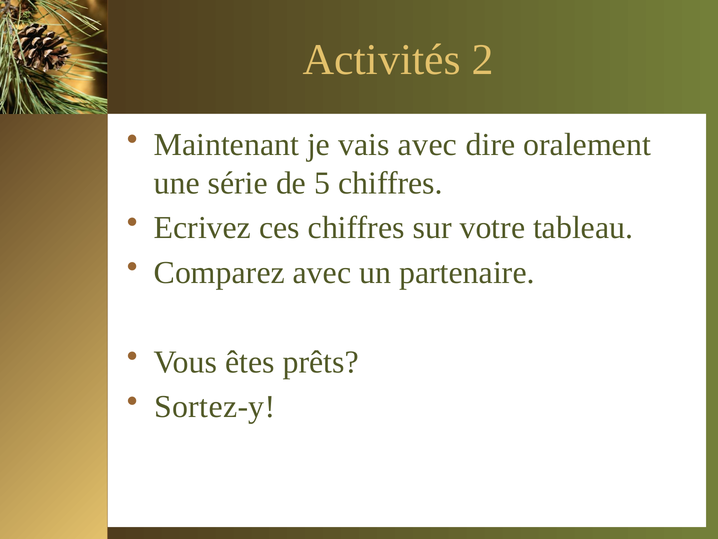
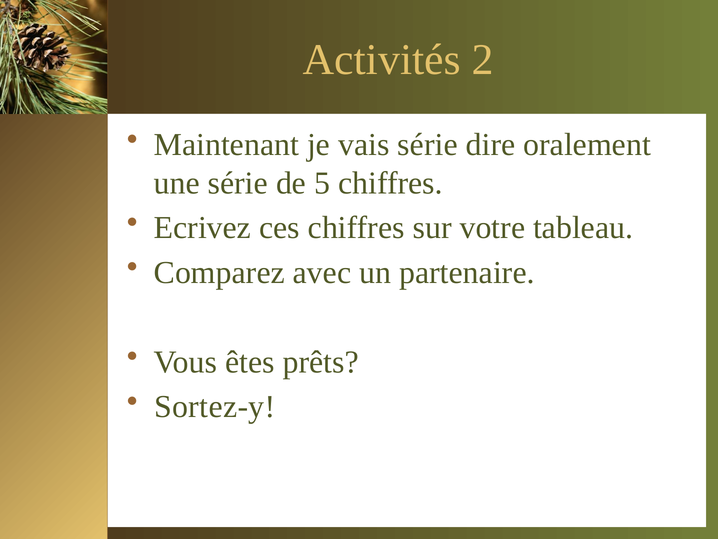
vais avec: avec -> série
